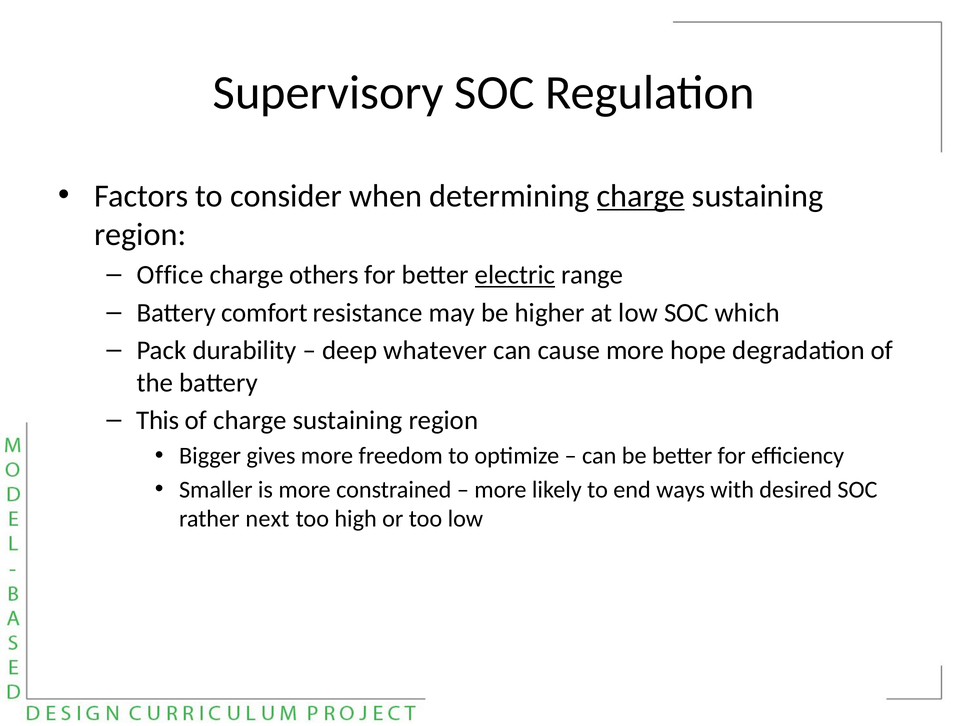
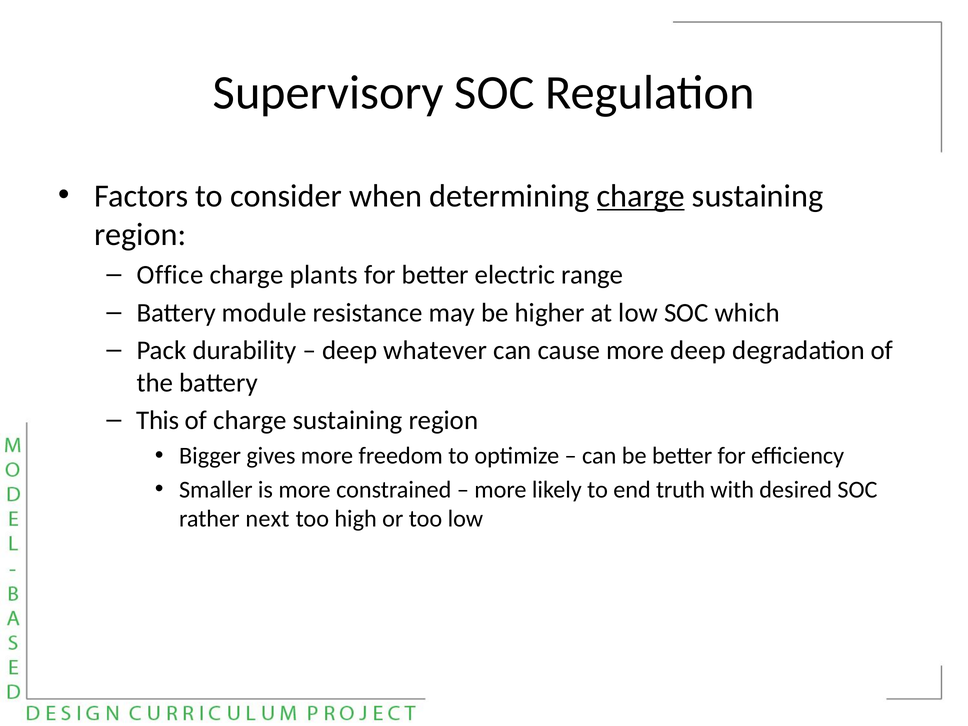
others: others -> plants
electric underline: present -> none
comfort: comfort -> module
more hope: hope -> deep
ways: ways -> truth
